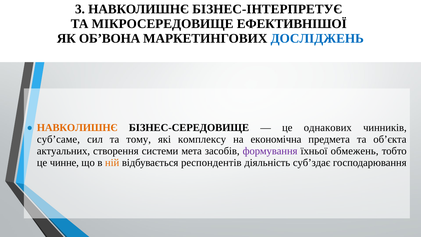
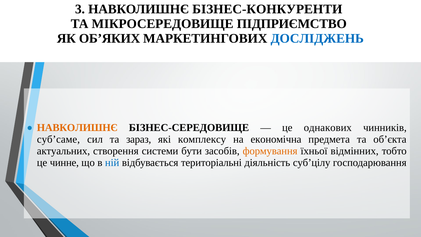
БІЗНЕС-ІНТЕРПРЕТУЄ: БІЗНЕС-ІНТЕРПРЕТУЄ -> БІЗНЕС-КОНКУРЕНТИ
ЕФЕКТИВНІШОЇ: ЕФЕКТИВНІШОЇ -> ПІДПРИЄМСТВО
ОБ’ВОНА: ОБ’ВОНА -> ОБ’ЯКИХ
тому: тому -> зараз
мета: мета -> бути
формування colour: purple -> orange
обмежень: обмежень -> відмінних
ній colour: orange -> blue
респондентів: респондентів -> територіальні
суб’здає: суб’здає -> суб’цілу
